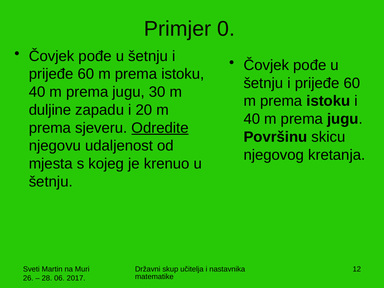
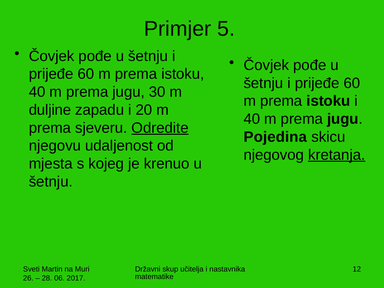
0: 0 -> 5
Površinu: Površinu -> Pojedina
kretanja underline: none -> present
